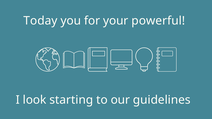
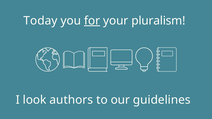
for underline: none -> present
powerful: powerful -> pluralism
starting: starting -> authors
